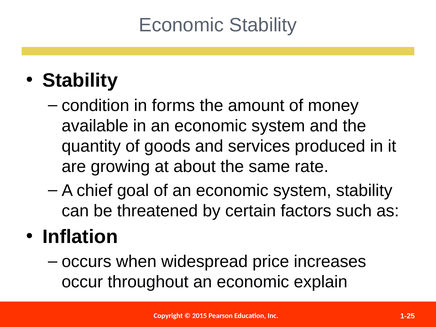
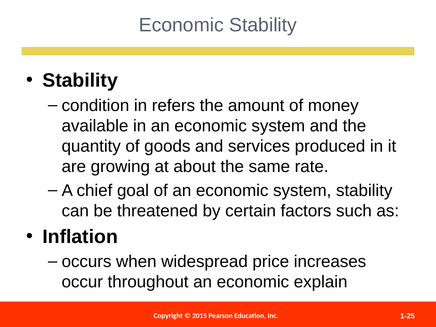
forms: forms -> refers
